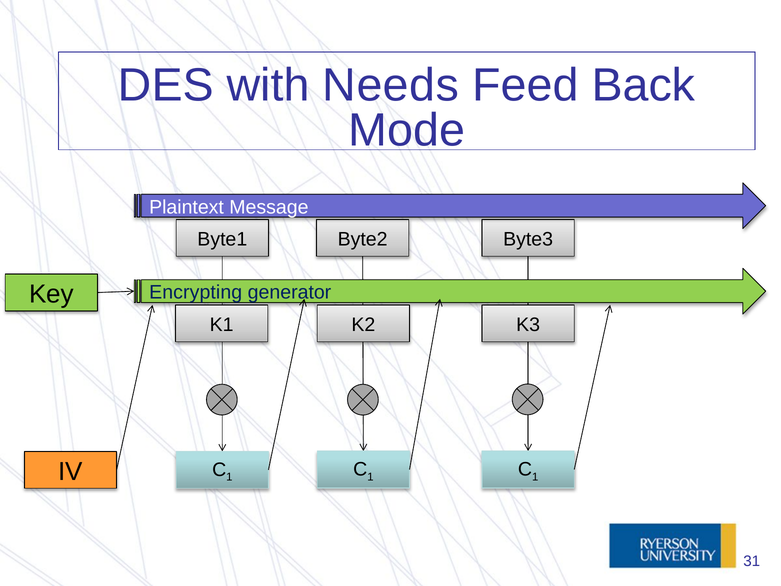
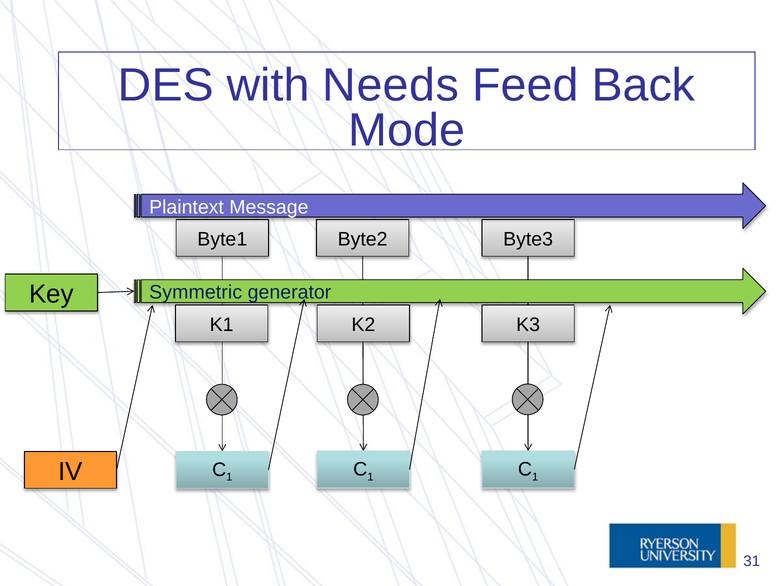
Encrypting: Encrypting -> Symmetric
